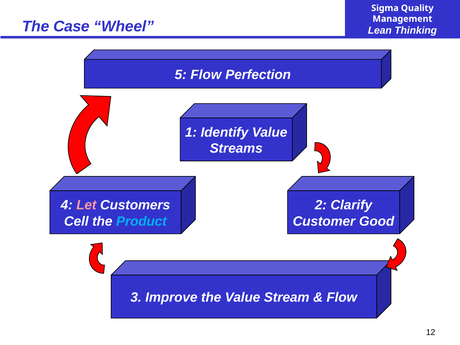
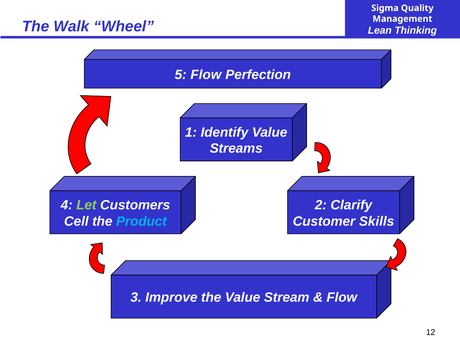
Case: Case -> Walk
Let colour: pink -> light green
Good: Good -> Skills
